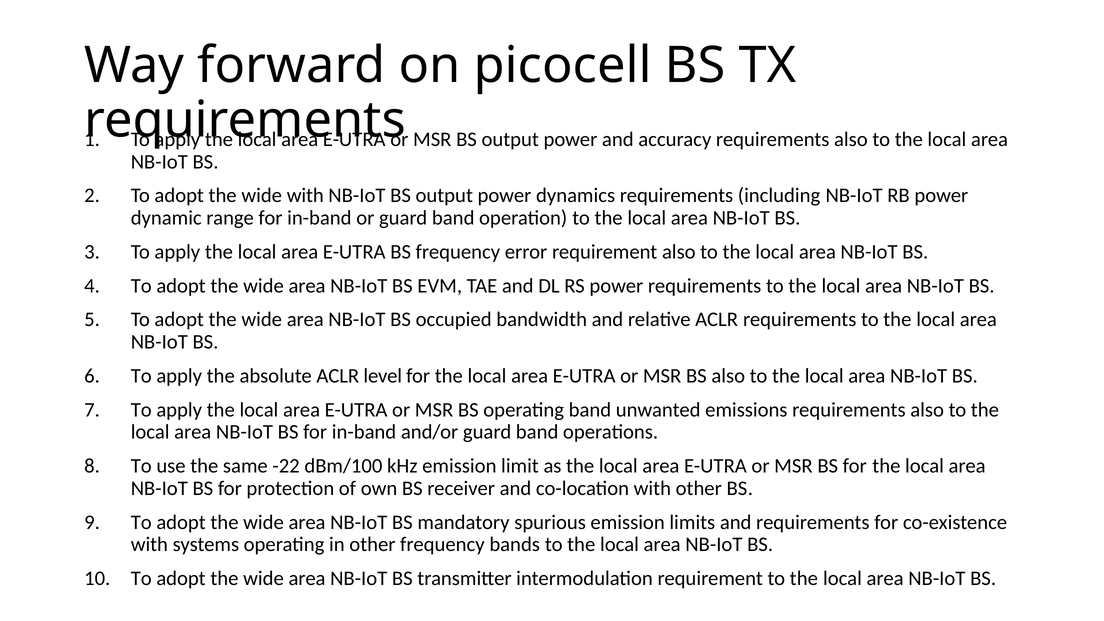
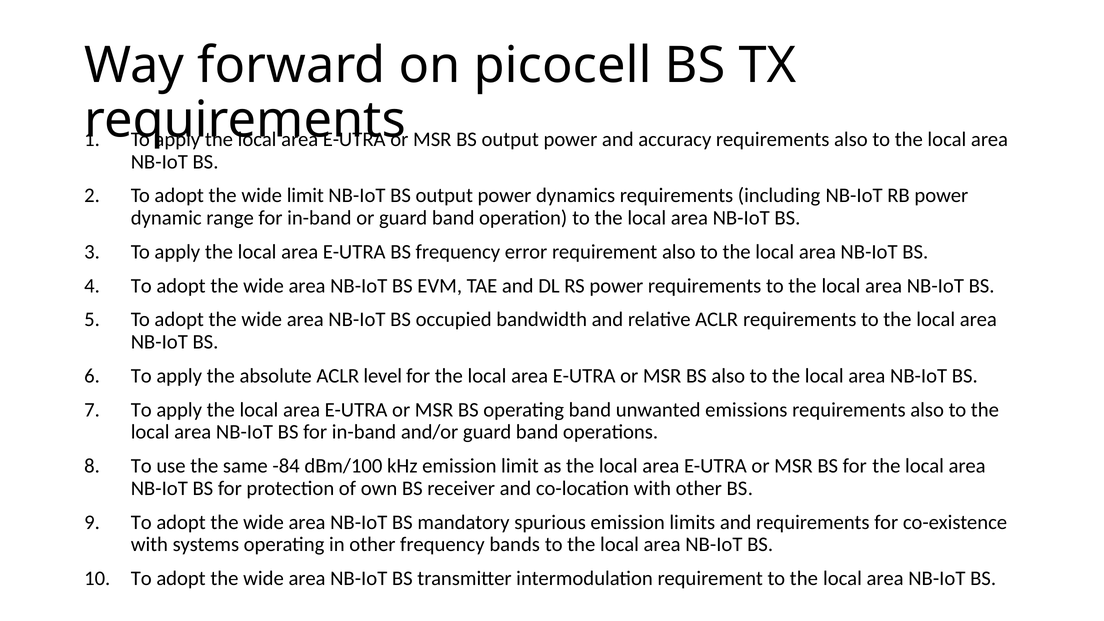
wide with: with -> limit
-22: -22 -> -84
